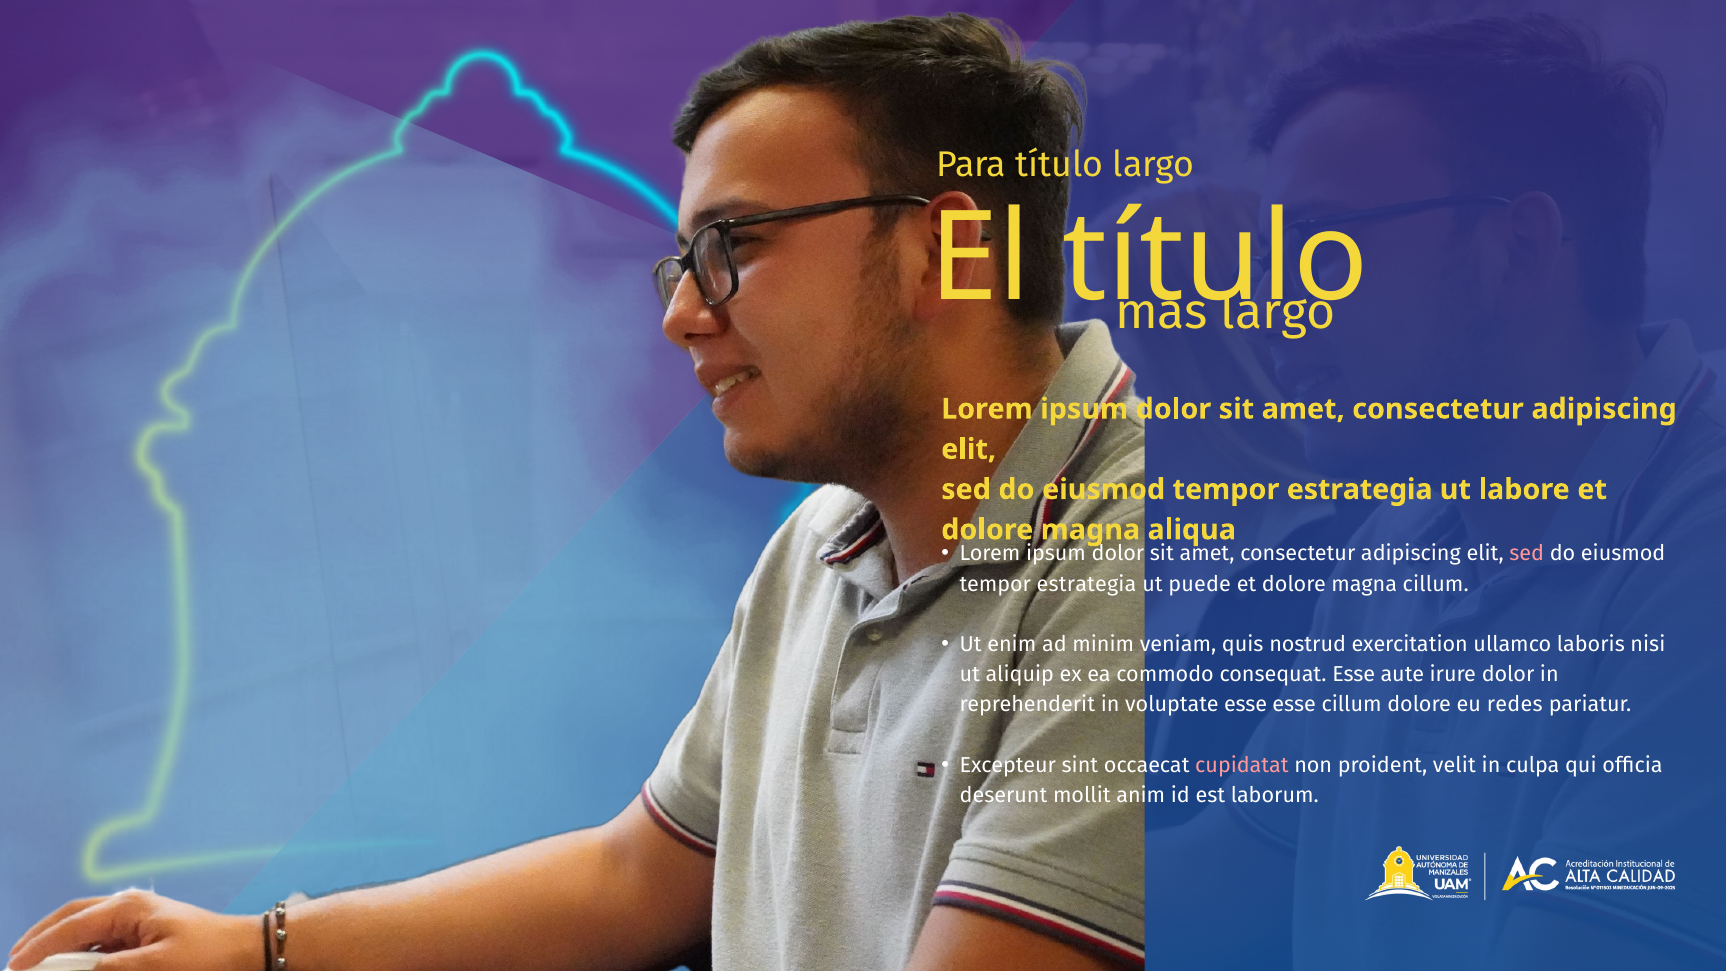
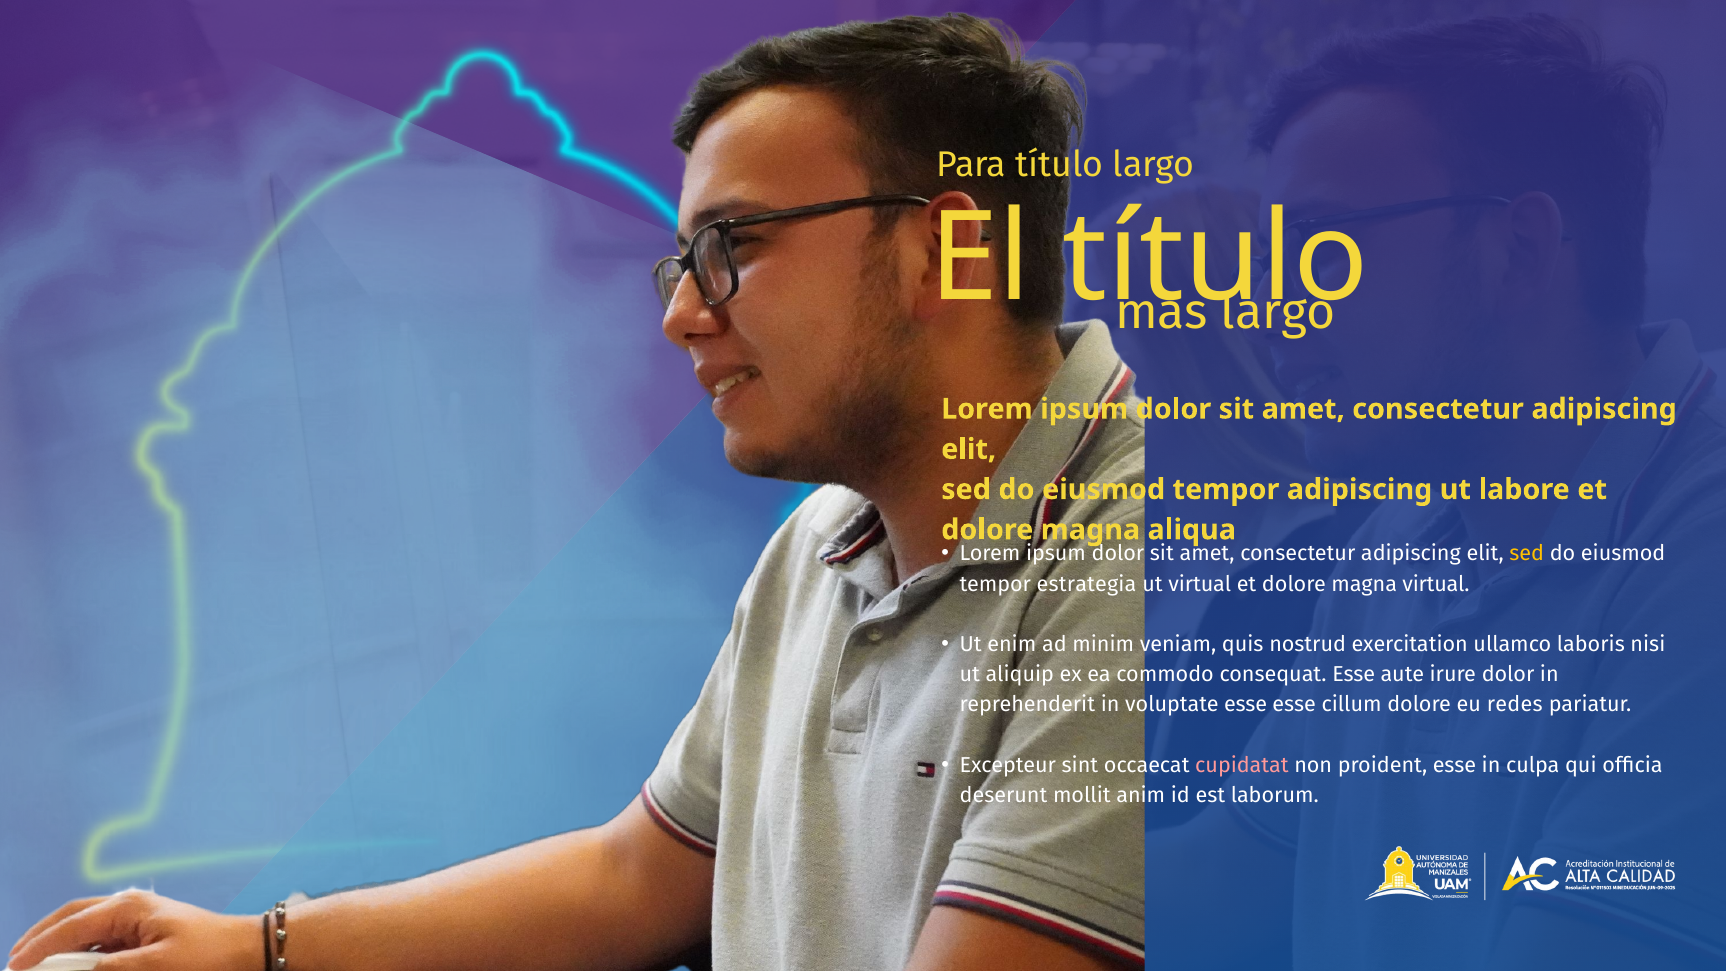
estrategia at (1360, 489): estrategia -> adipiscing
sed at (1527, 554) colour: pink -> yellow
ut puede: puede -> virtual
magna cillum: cillum -> virtual
proident velit: velit -> esse
